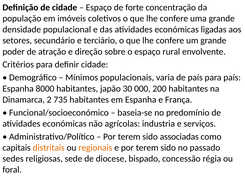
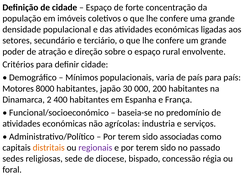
Espanha at (18, 88): Espanha -> Motores
735: 735 -> 400
regionais colour: orange -> purple
